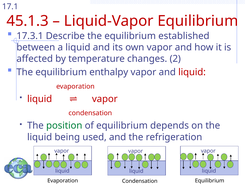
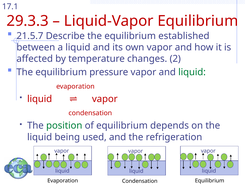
45.1.3: 45.1.3 -> 29.3.3
17.3.1: 17.3.1 -> 21.5.7
enthalpy: enthalpy -> pressure
liquid at (192, 72) colour: red -> green
